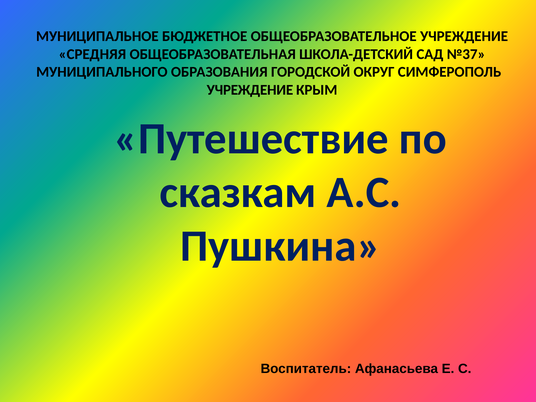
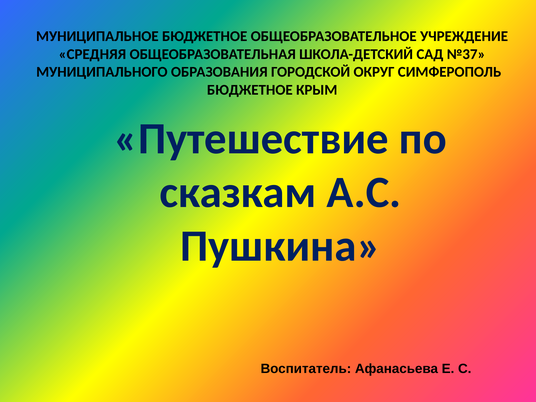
УЧРЕЖДЕНИЕ at (250, 90): УЧРЕЖДЕНИЕ -> БЮДЖЕТНОЕ
